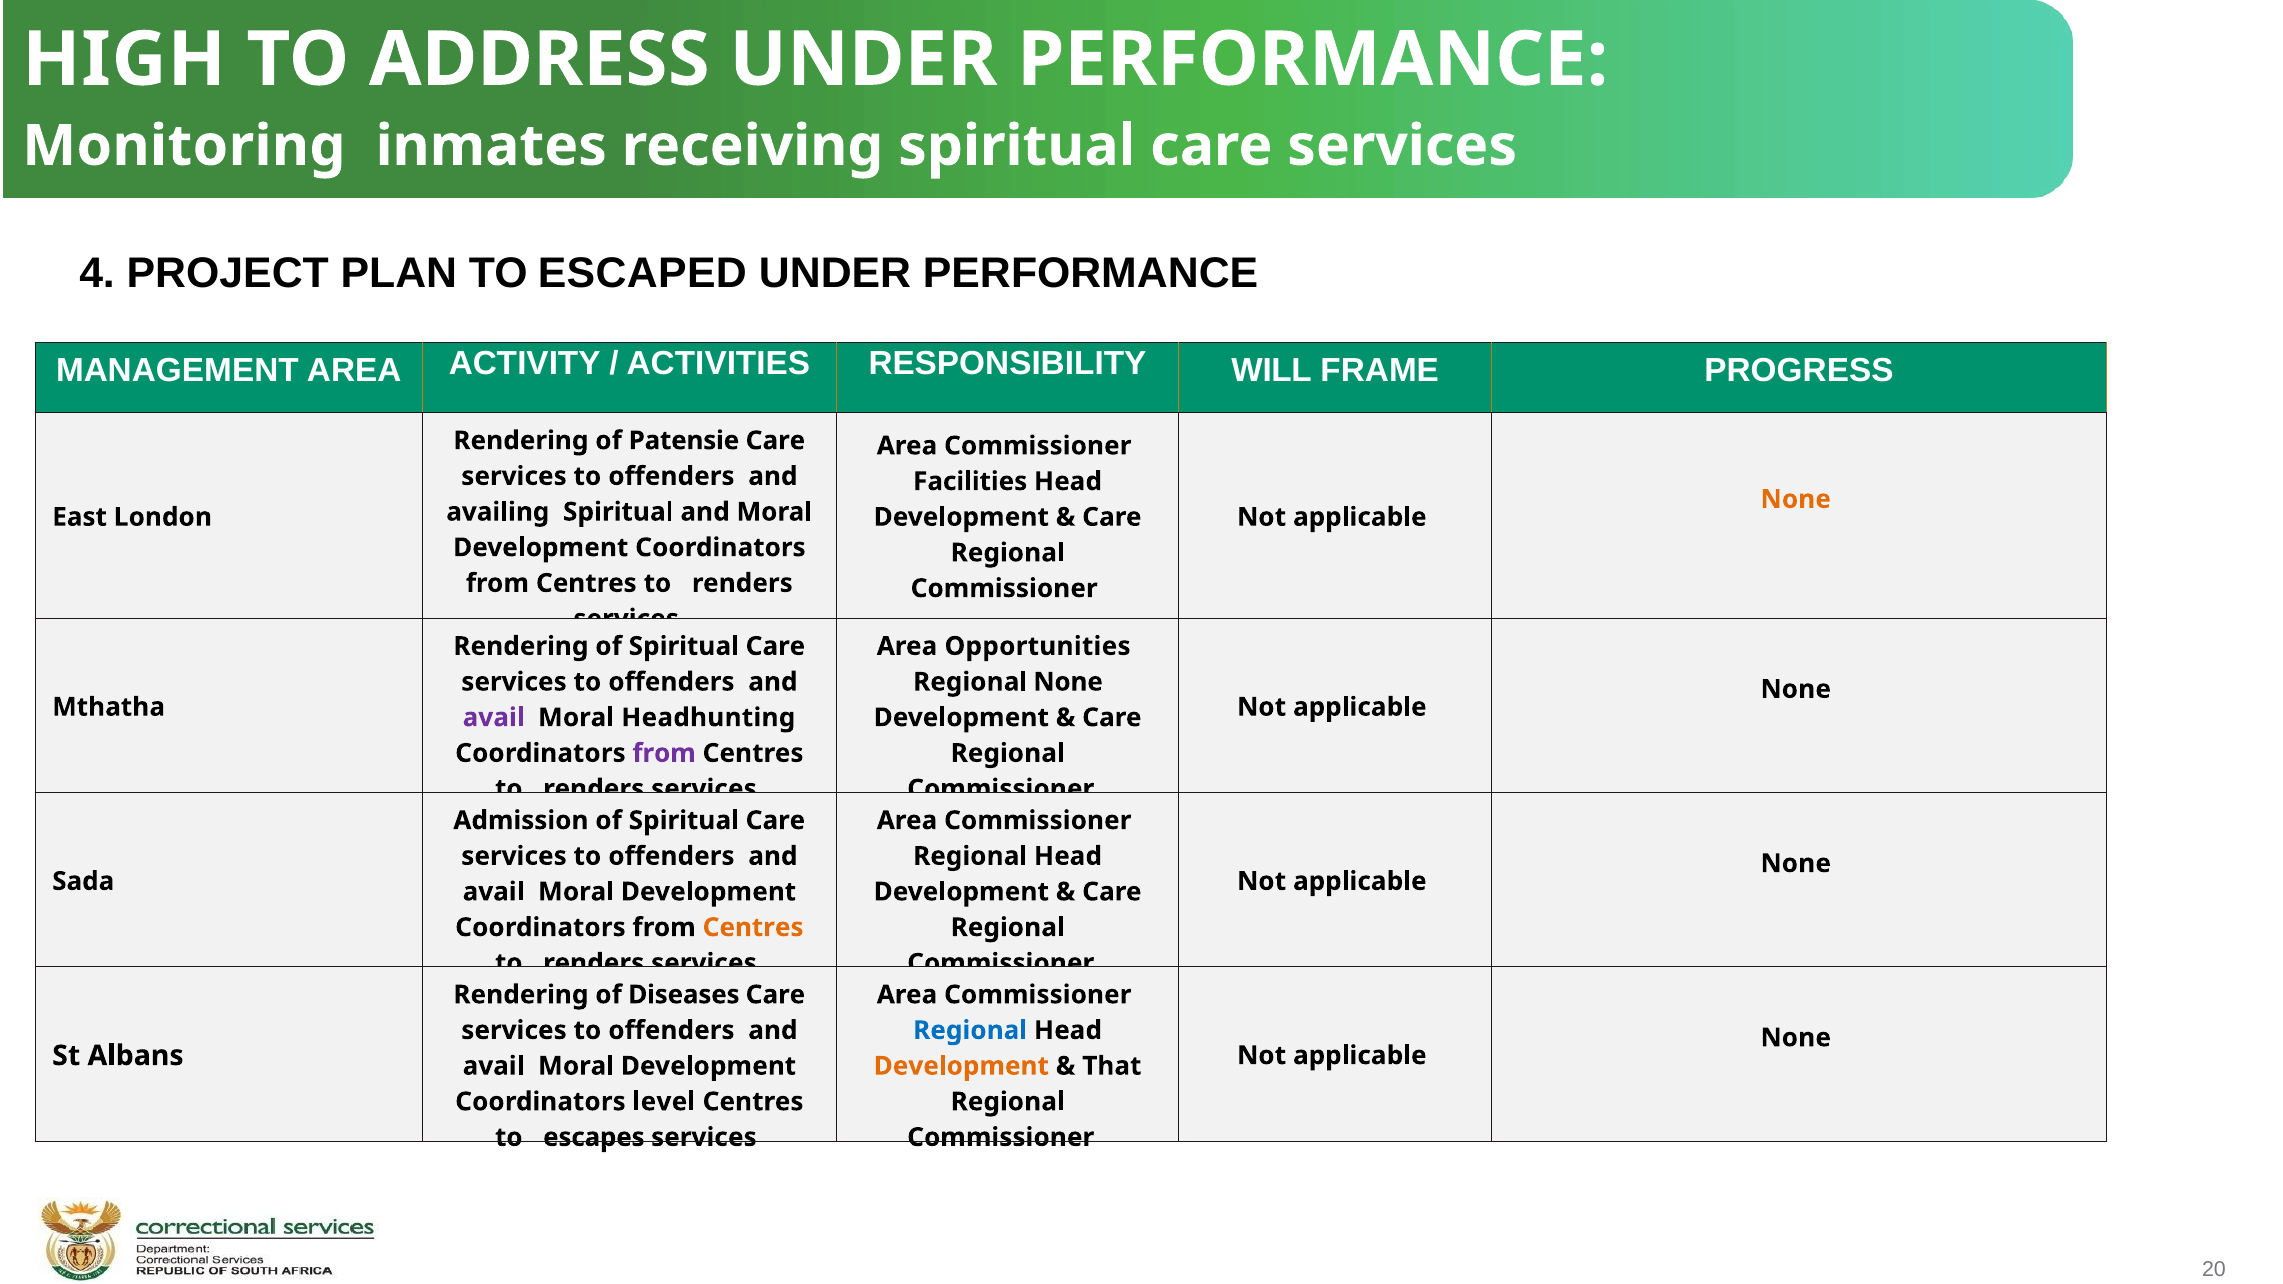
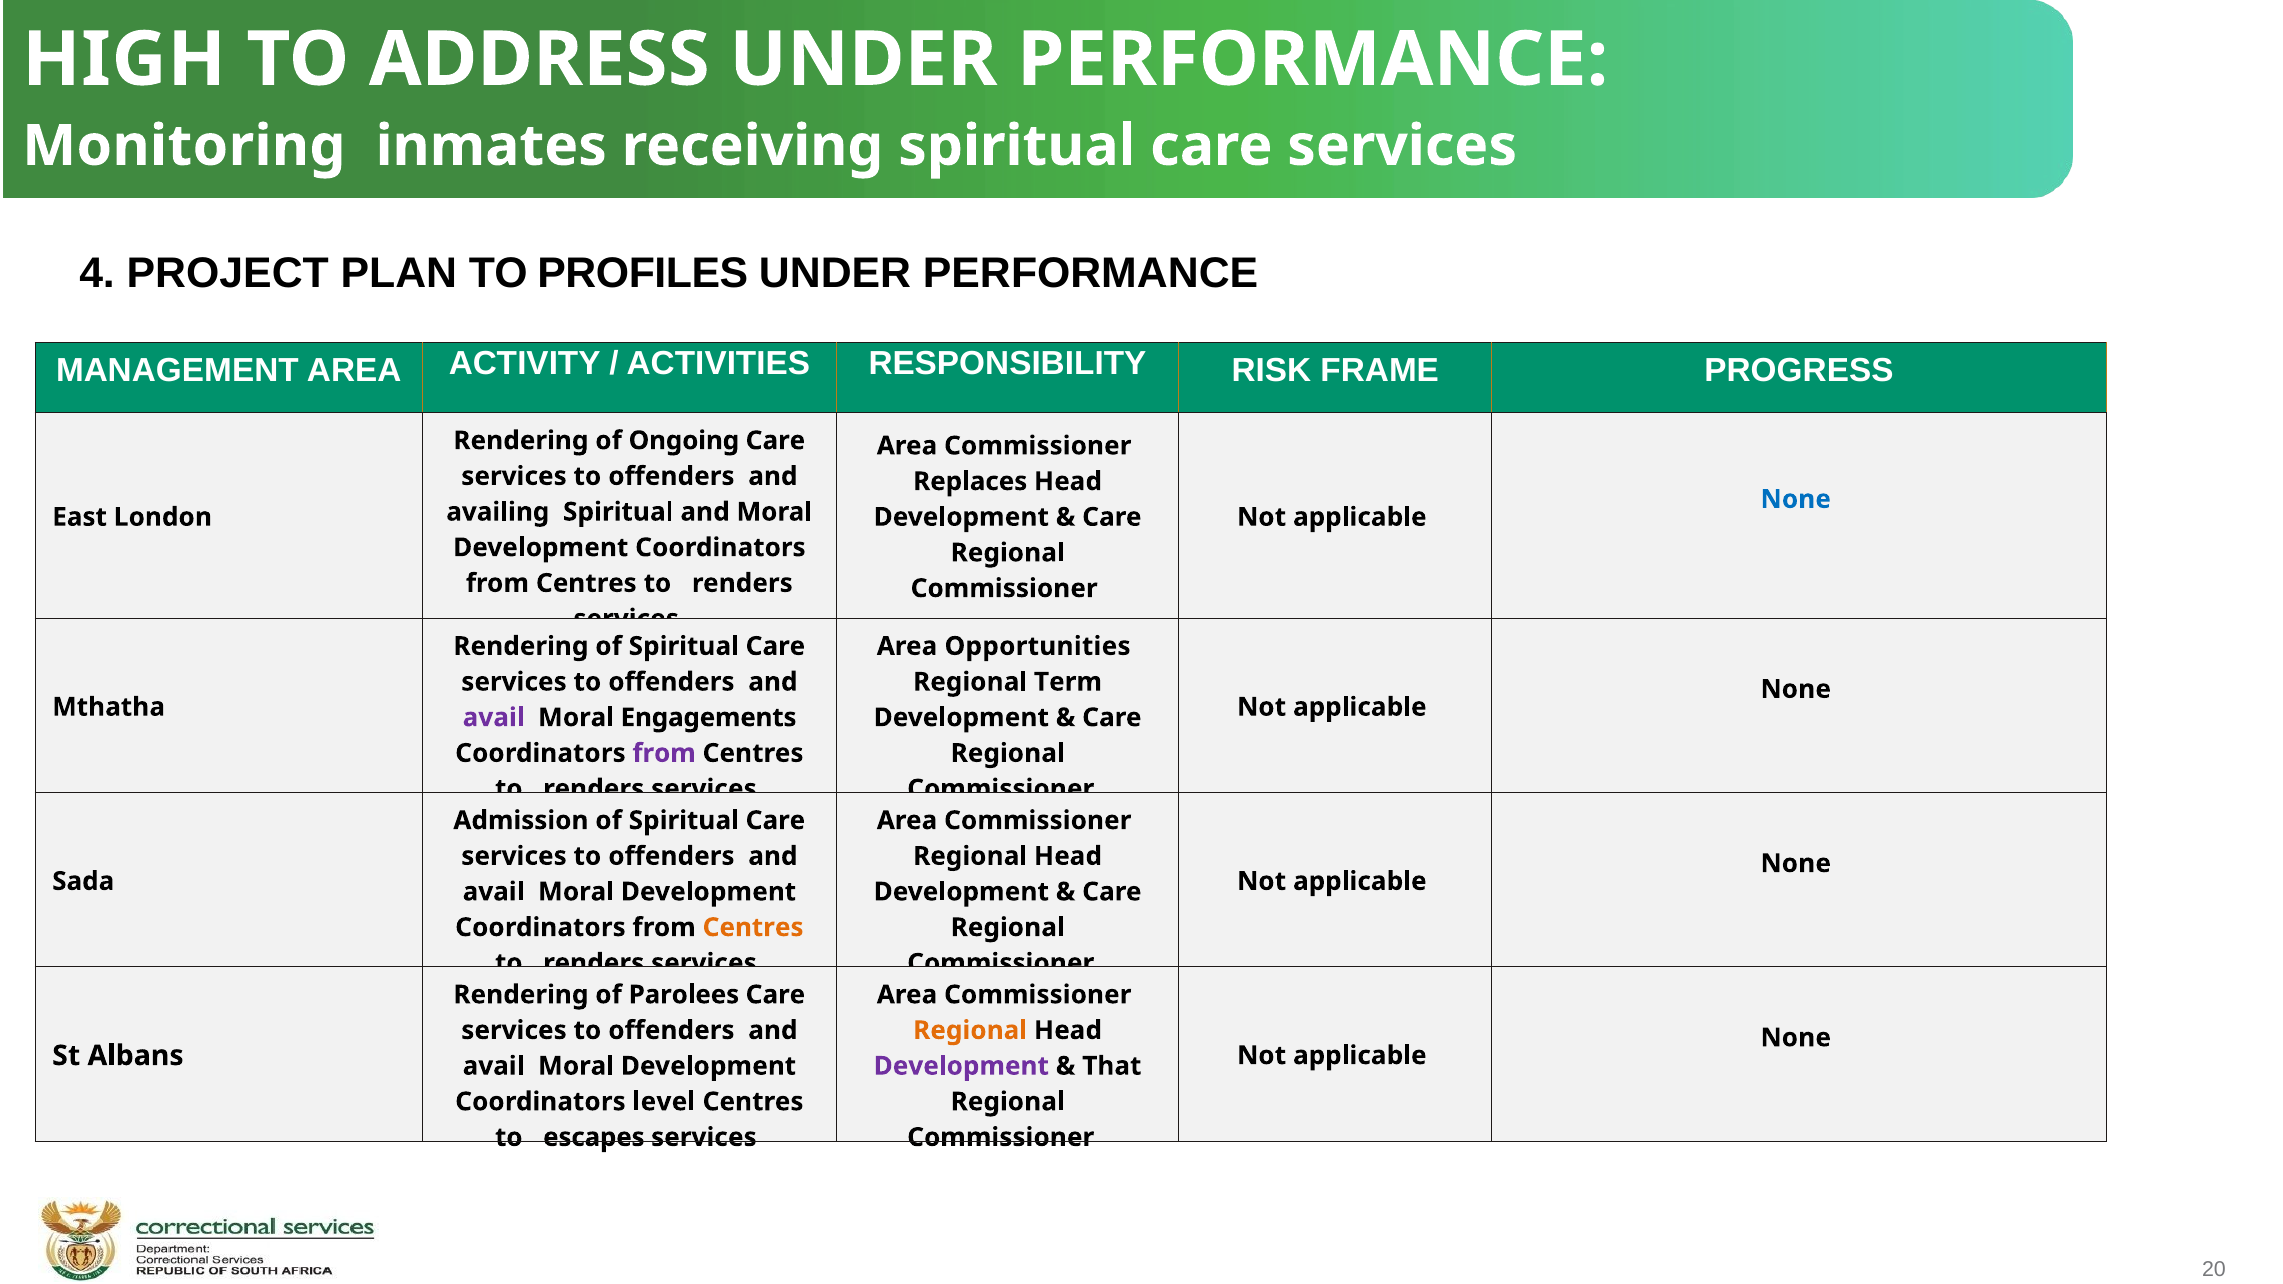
ESCAPED: ESCAPED -> PROFILES
WILL: WILL -> RISK
Patensie: Patensie -> Ongoing
Facilities: Facilities -> Replaces
None at (1796, 499) colour: orange -> blue
Regional None: None -> Term
Headhunting: Headhunting -> Engagements
Diseases: Diseases -> Parolees
Regional at (970, 1031) colour: blue -> orange
Development at (961, 1066) colour: orange -> purple
